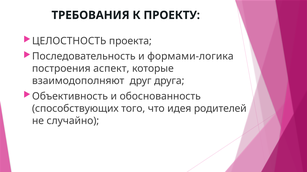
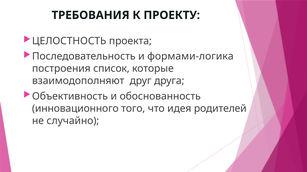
аспект: аспект -> список
способствующих: способствующих -> инновационного
